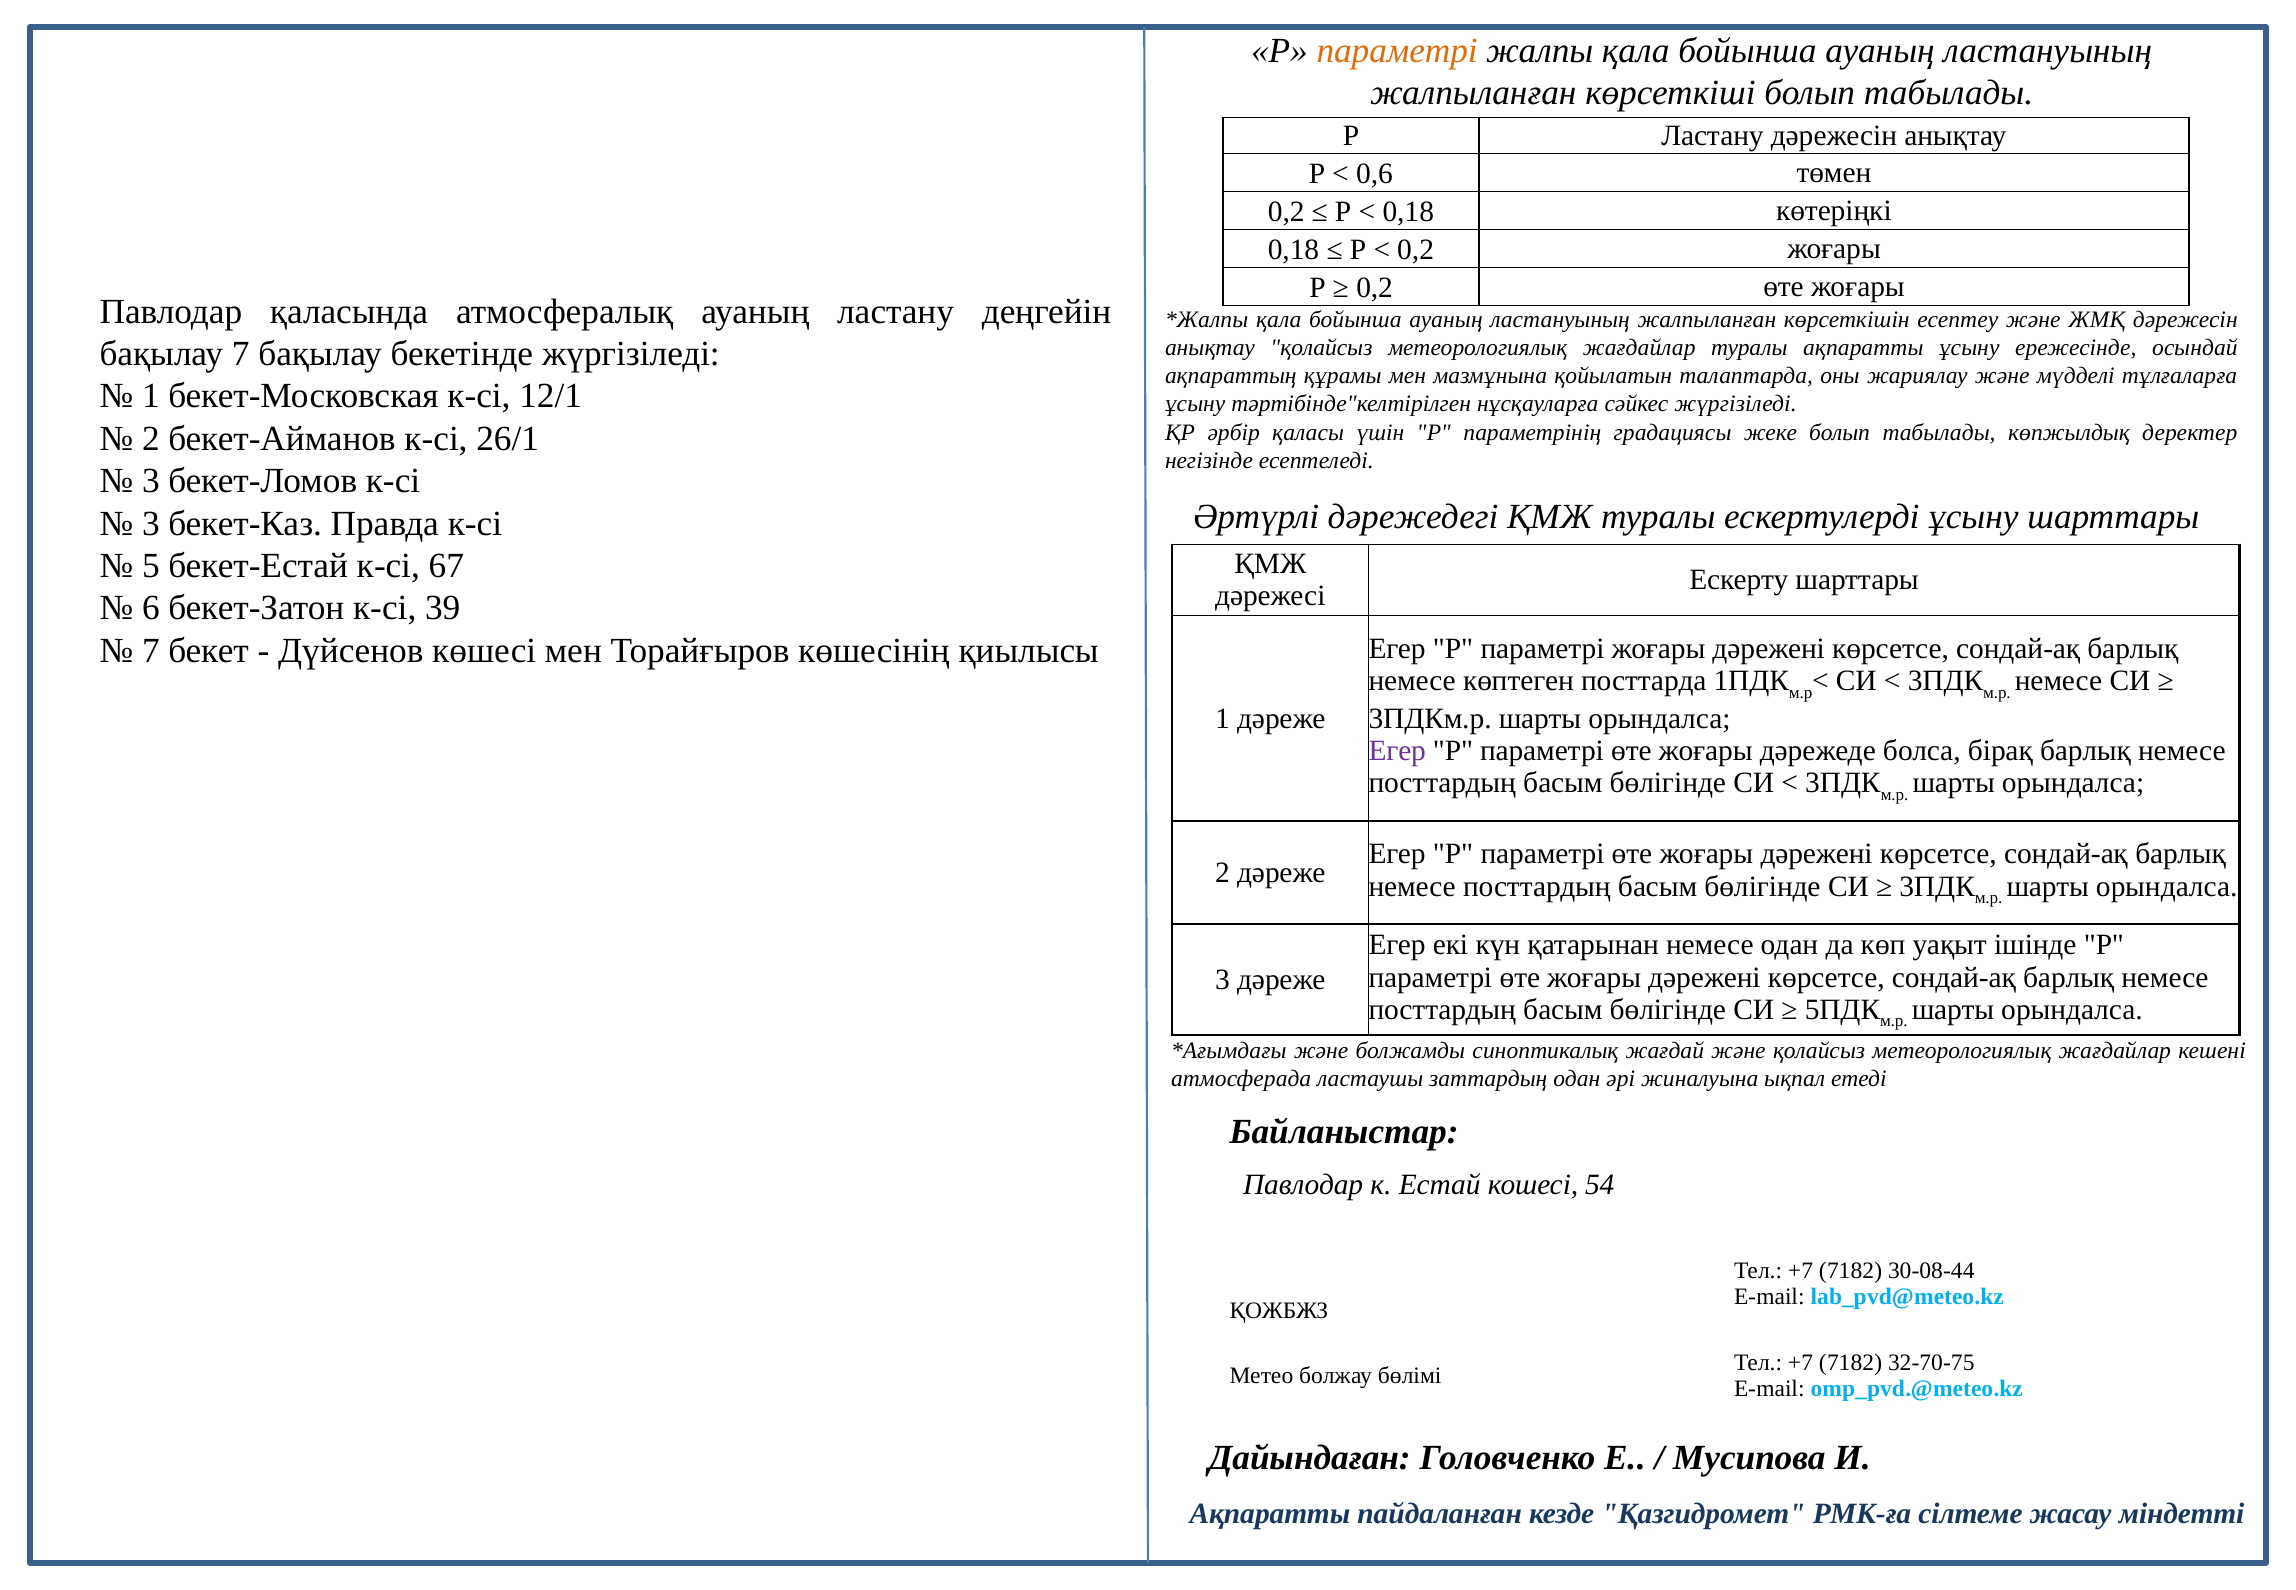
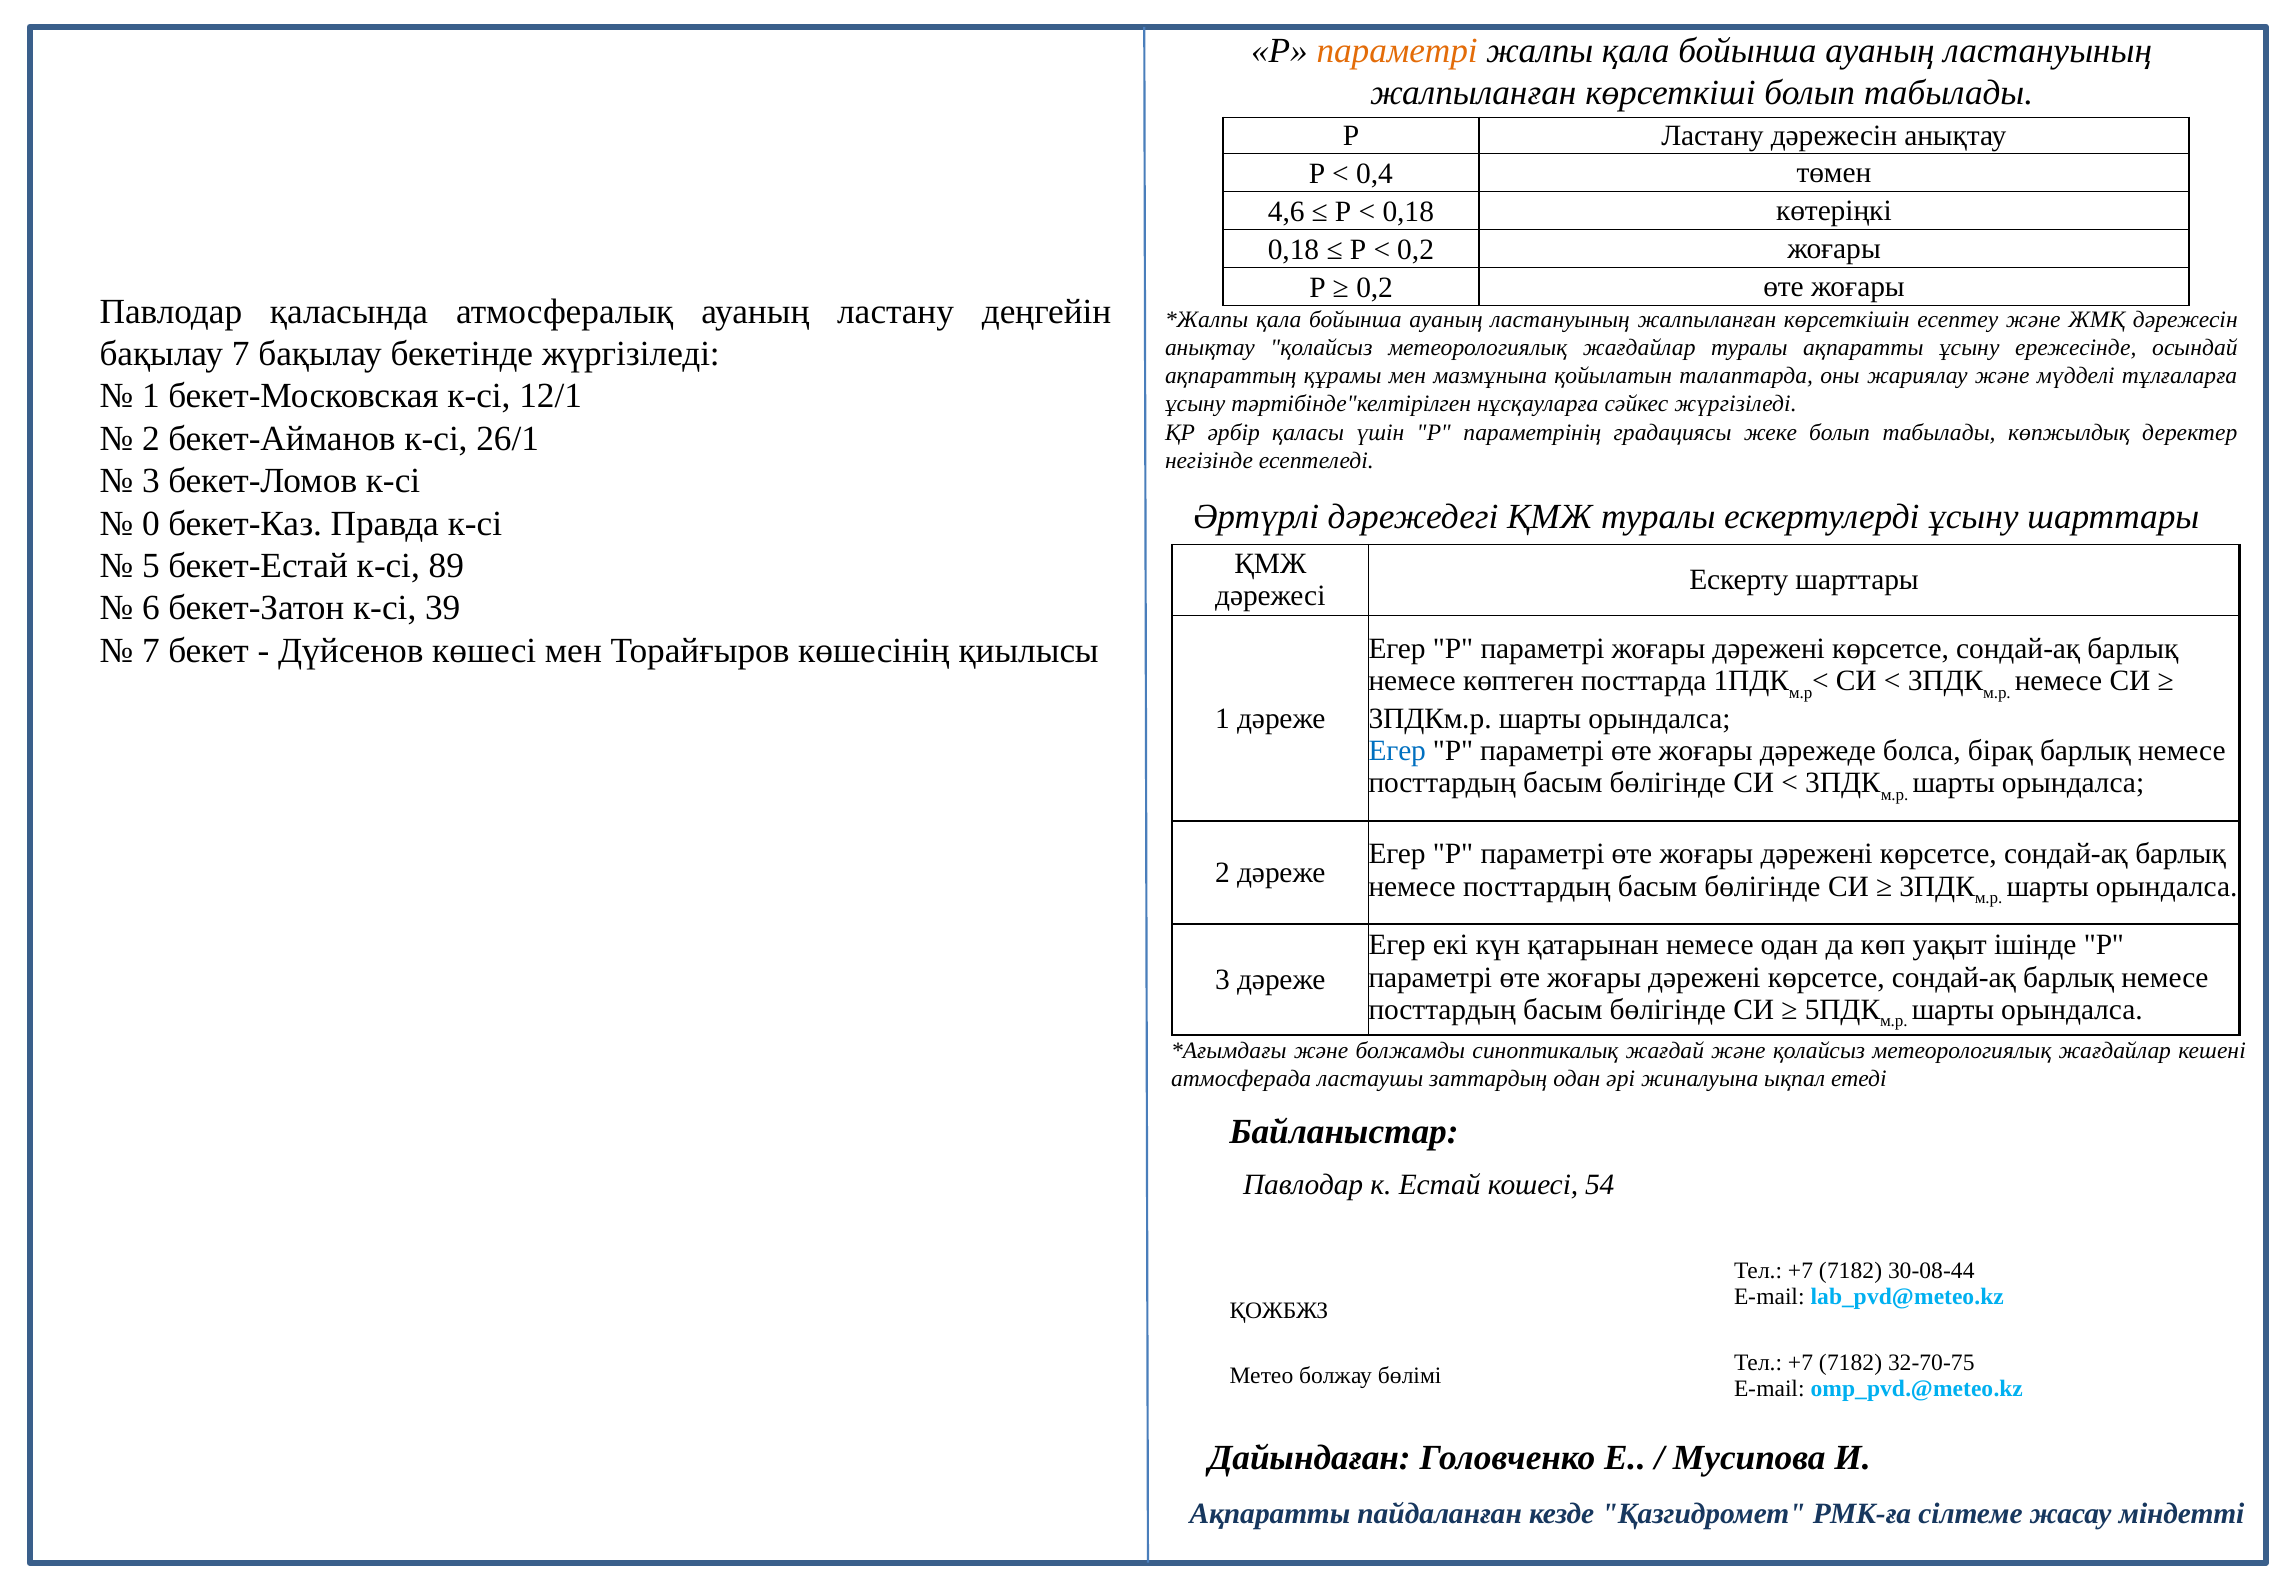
0,6: 0,6 -> 0,4
0,2 at (1286, 212): 0,2 -> 4,6
3 at (151, 523): 3 -> 0
67: 67 -> 89
Егер at (1397, 751) colour: purple -> blue
